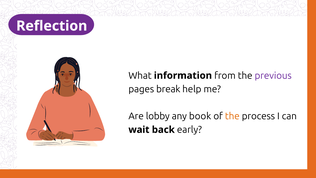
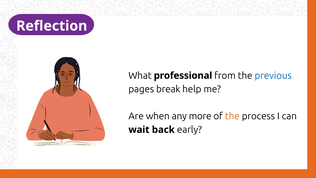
information: information -> professional
previous colour: purple -> blue
lobby: lobby -> when
book: book -> more
